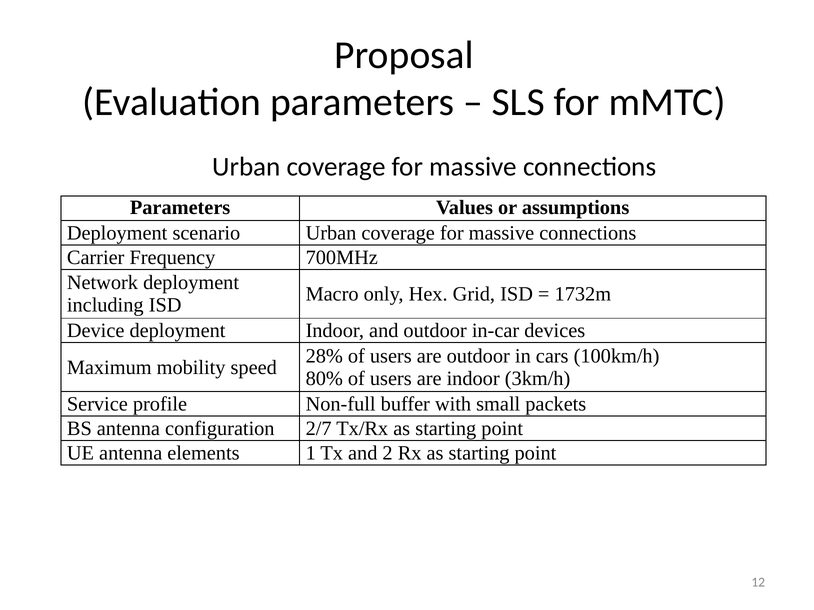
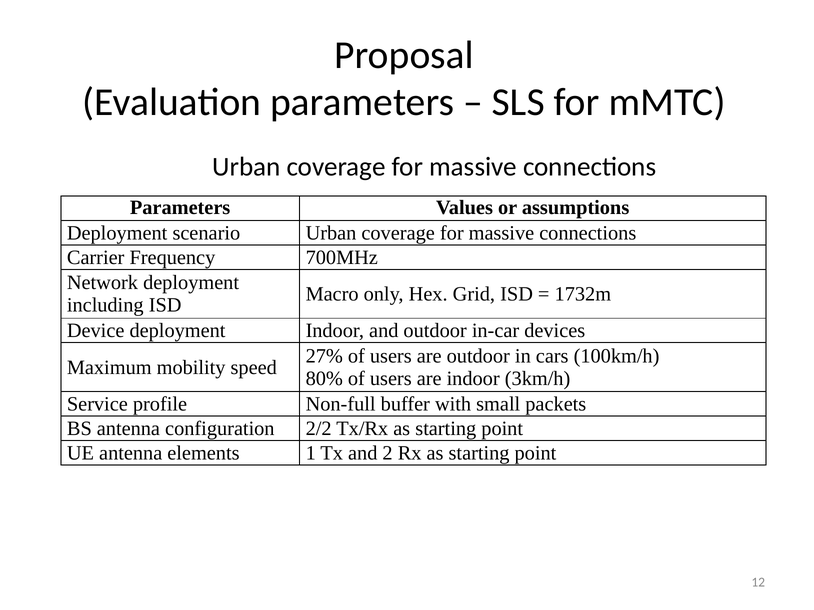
28%: 28% -> 27%
2/7: 2/7 -> 2/2
